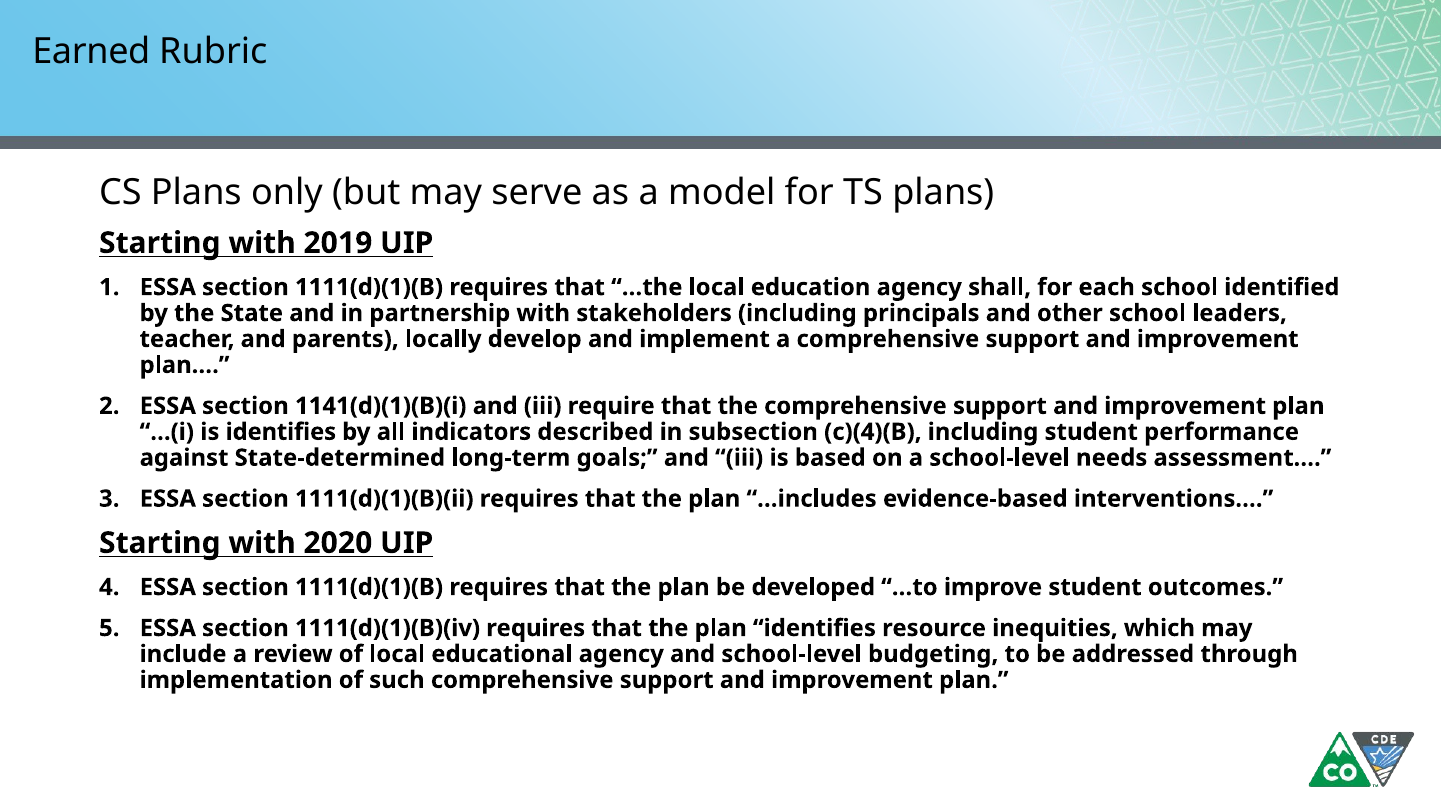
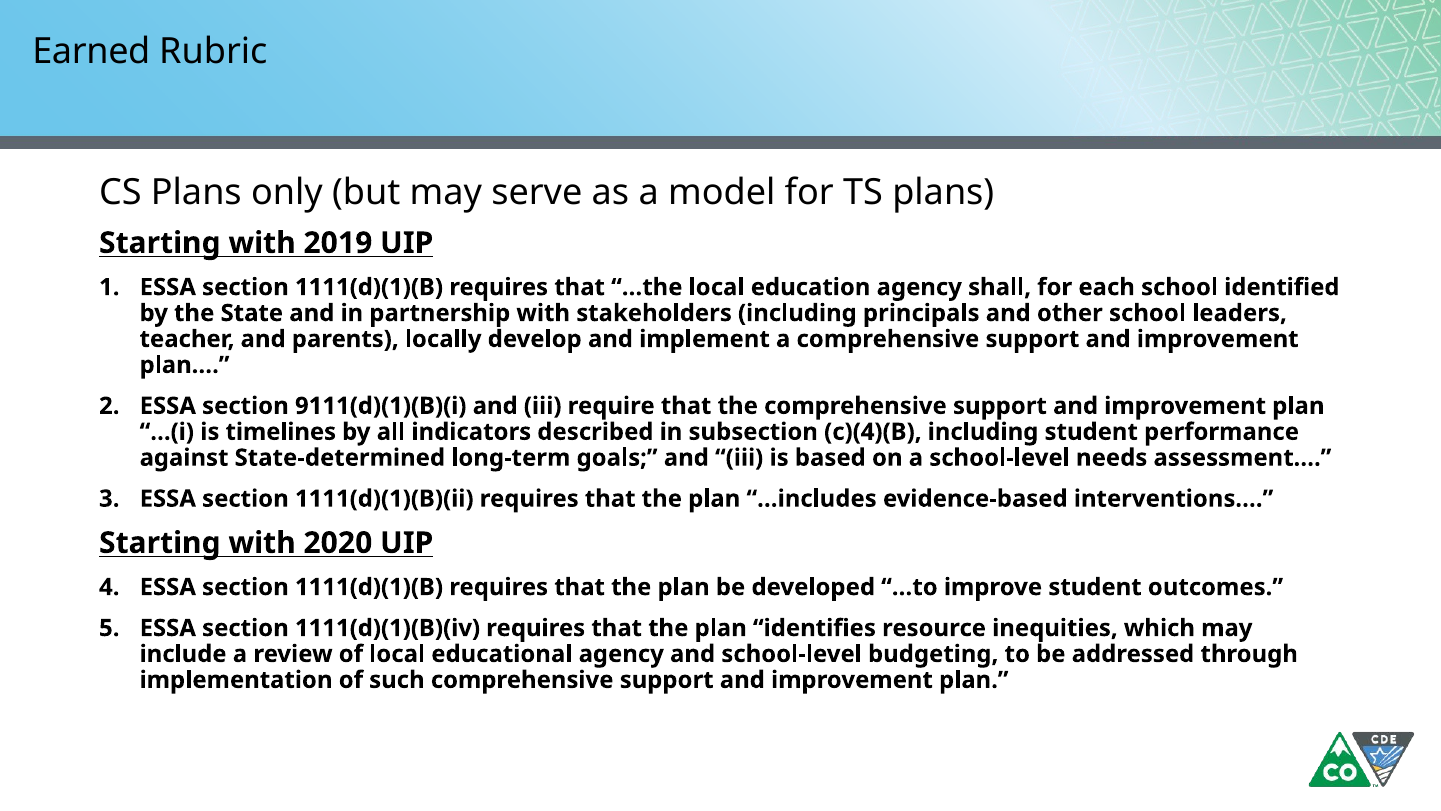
1141(d)(1)(B)(i: 1141(d)(1)(B)(i -> 9111(d)(1)(B)(i
is identifies: identifies -> timelines
